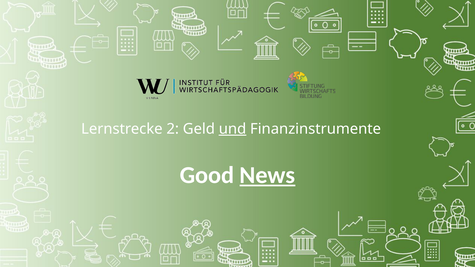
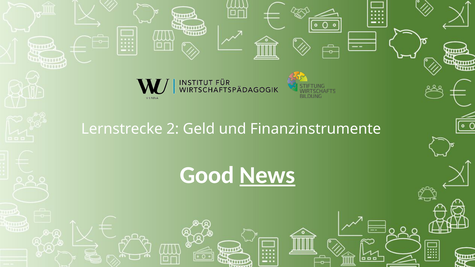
und underline: present -> none
